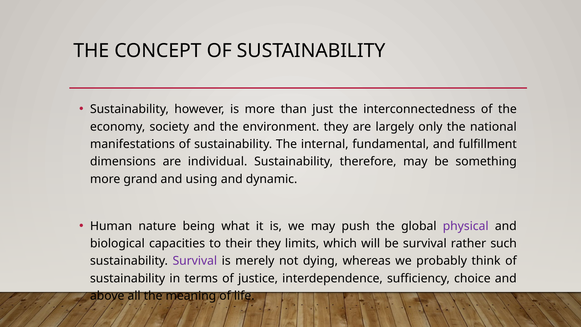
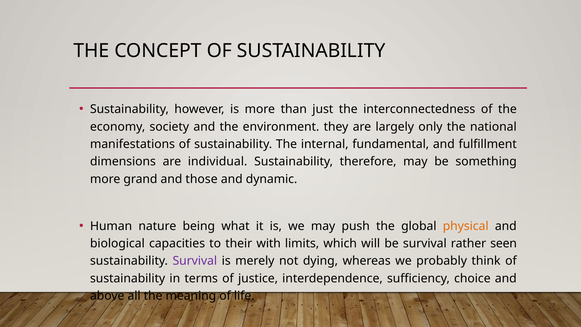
using: using -> those
physical colour: purple -> orange
their they: they -> with
such: such -> seen
